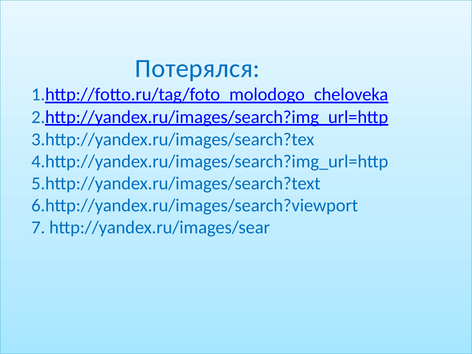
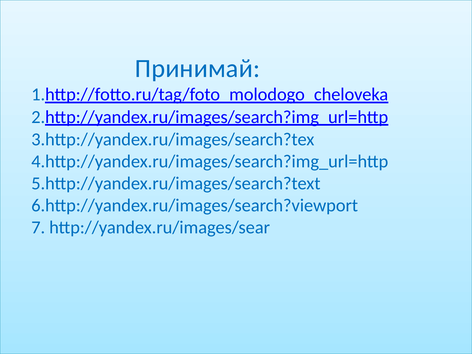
Потерялся: Потерялся -> Принимай
